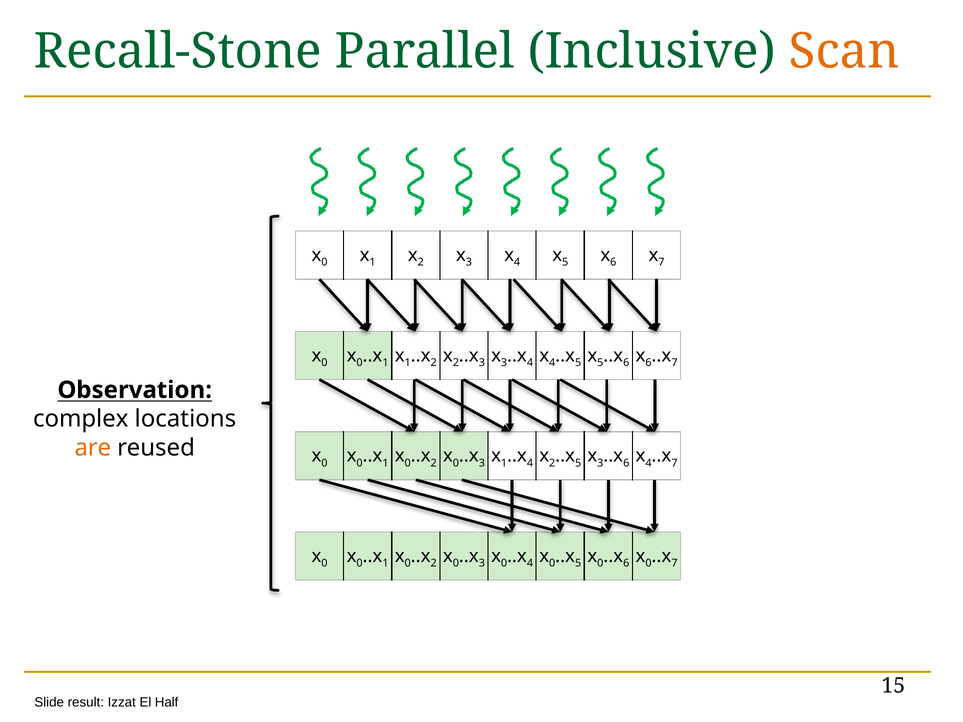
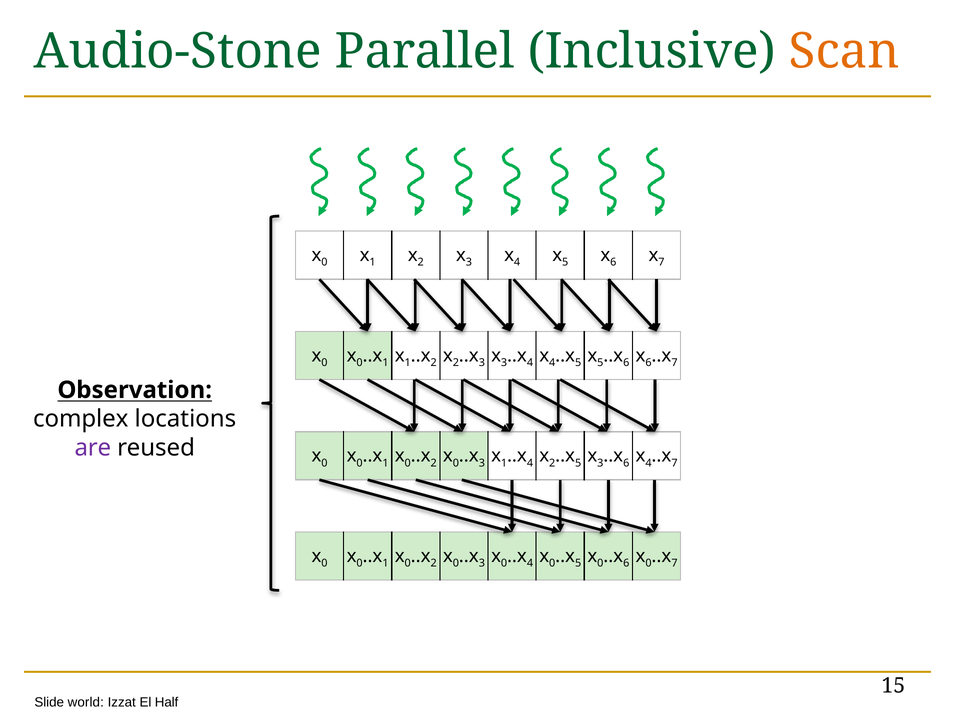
Recall-Stone: Recall-Stone -> Audio-Stone
are colour: orange -> purple
result: result -> world
